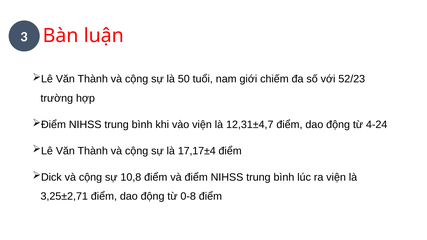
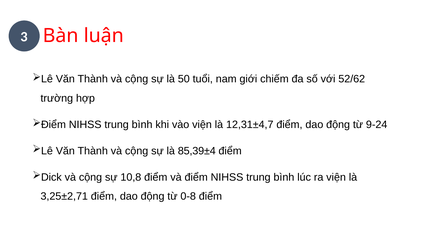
52/23: 52/23 -> 52/62
4-24: 4-24 -> 9-24
17,17±4: 17,17±4 -> 85,39±4
